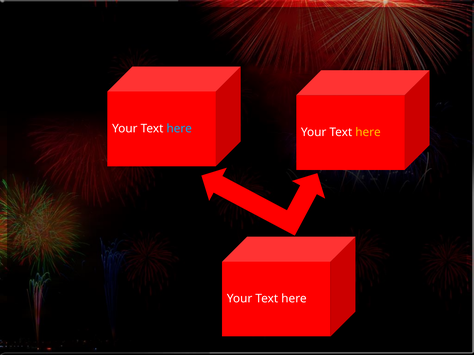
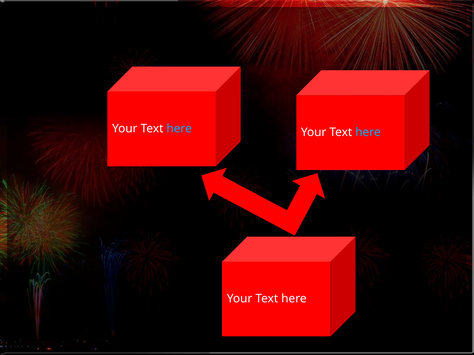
here at (368, 132) colour: yellow -> light blue
